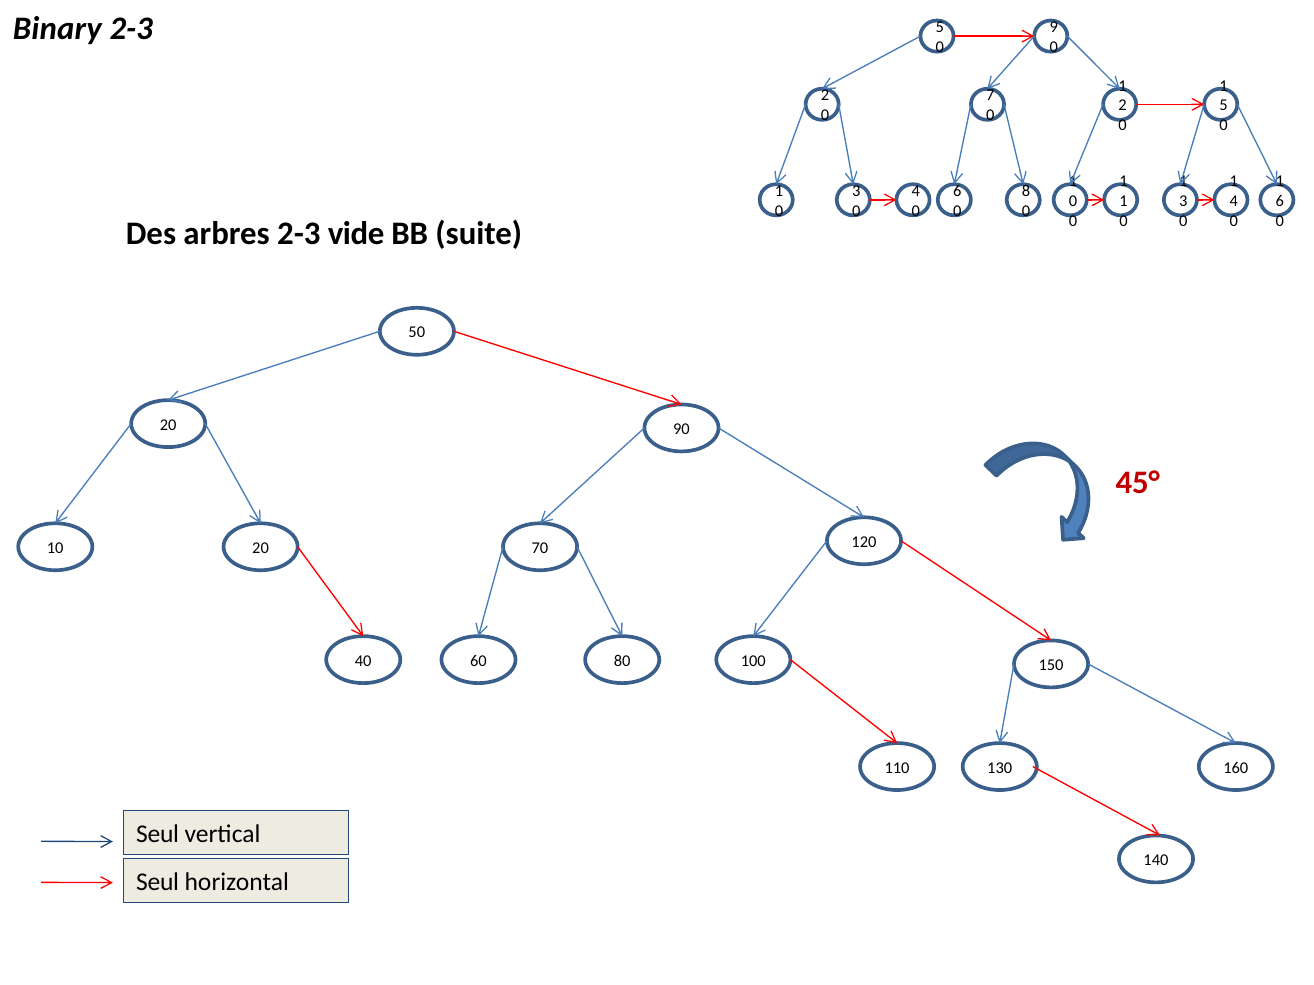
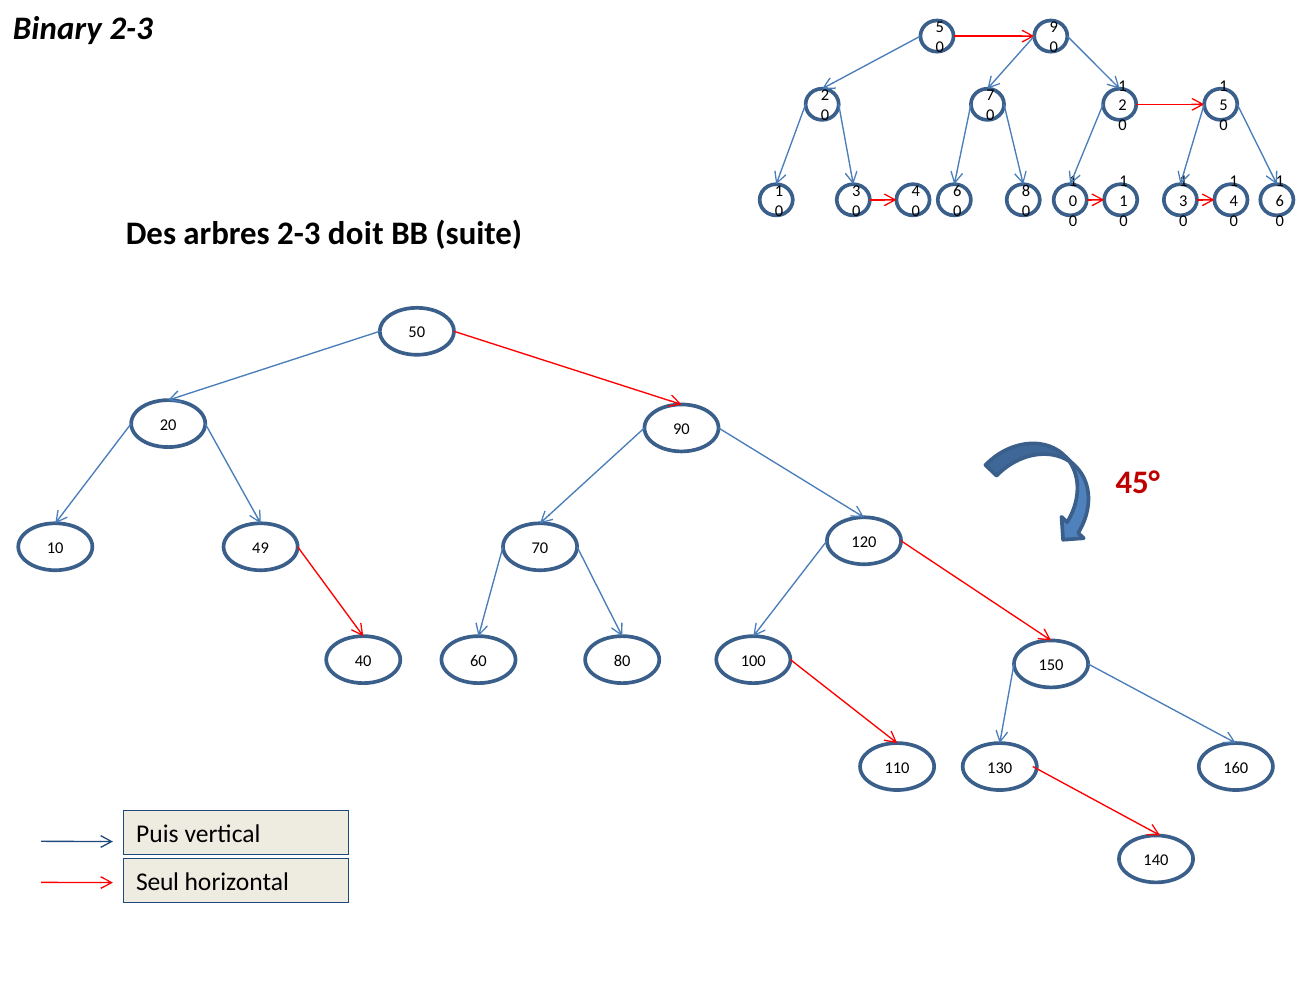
vide: vide -> doit
10 20: 20 -> 49
Seul at (158, 835): Seul -> Puis
